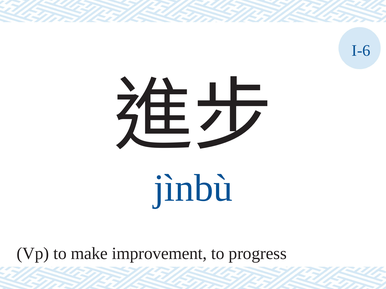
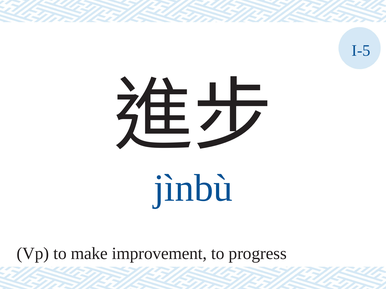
I-6: I-6 -> I-5
